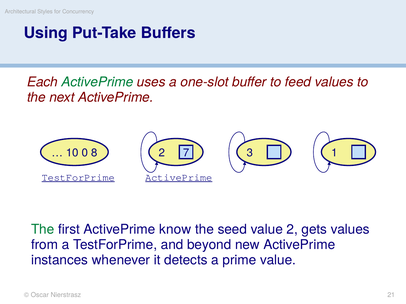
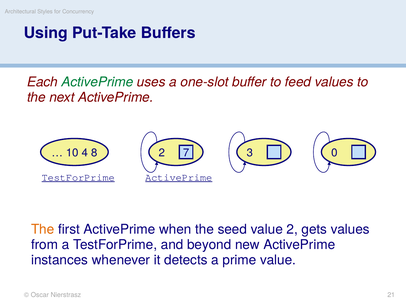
0: 0 -> 4
1: 1 -> 0
The at (43, 230) colour: green -> orange
know: know -> when
